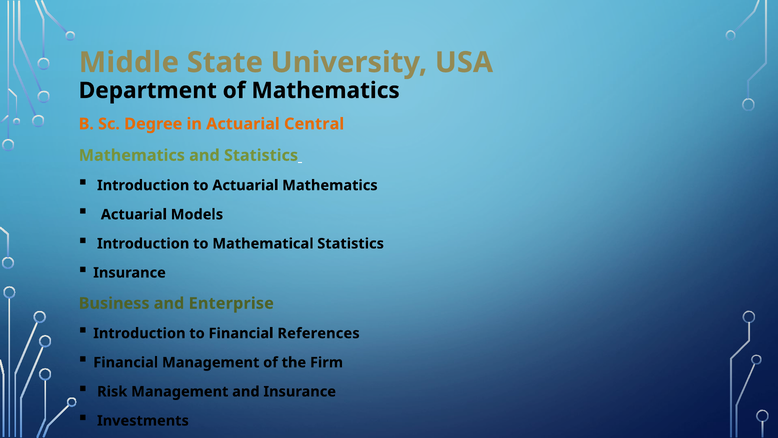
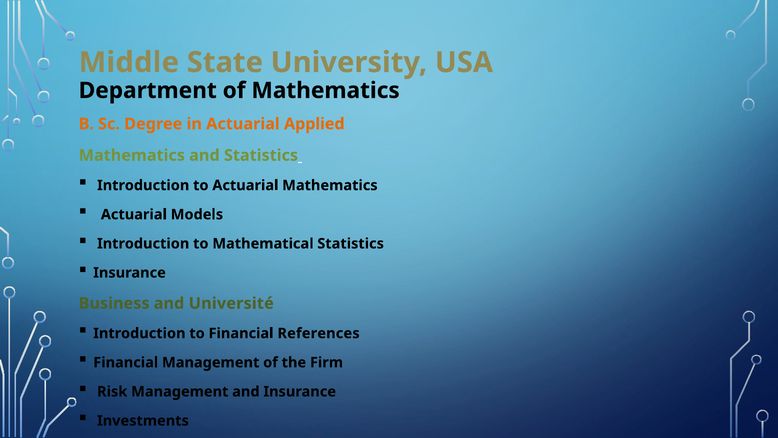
Central: Central -> Applied
Enterprise: Enterprise -> Université
